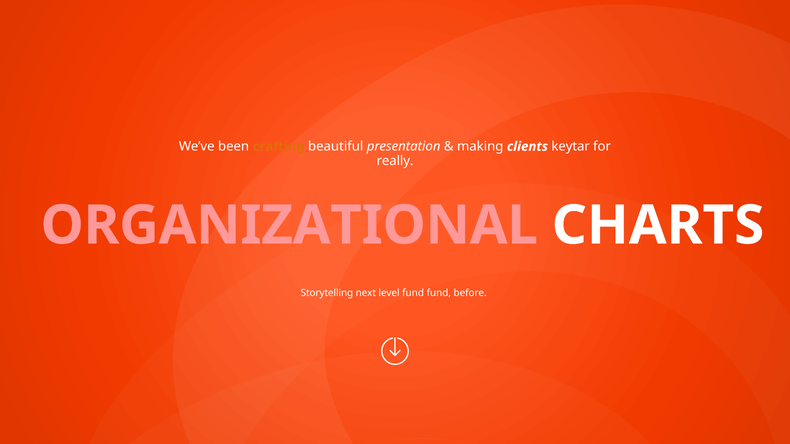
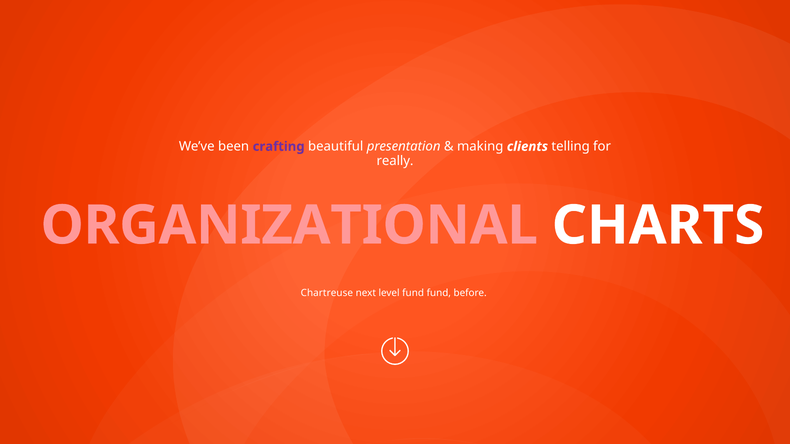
crafting colour: orange -> purple
keytar: keytar -> telling
Storytelling: Storytelling -> Chartreuse
